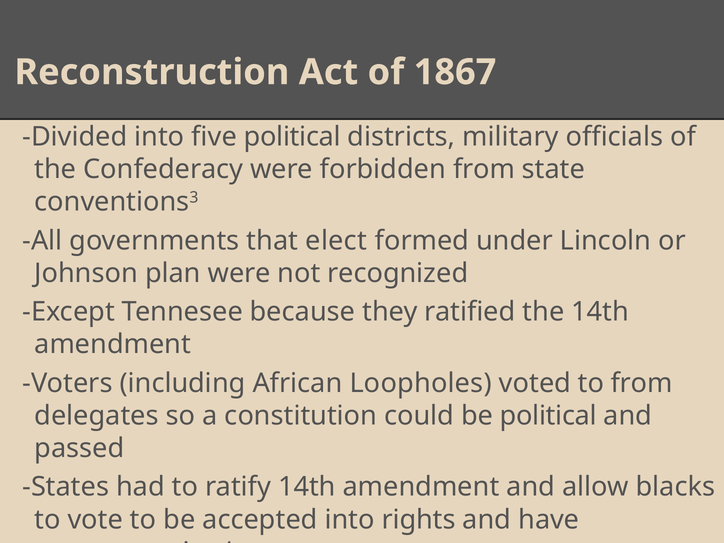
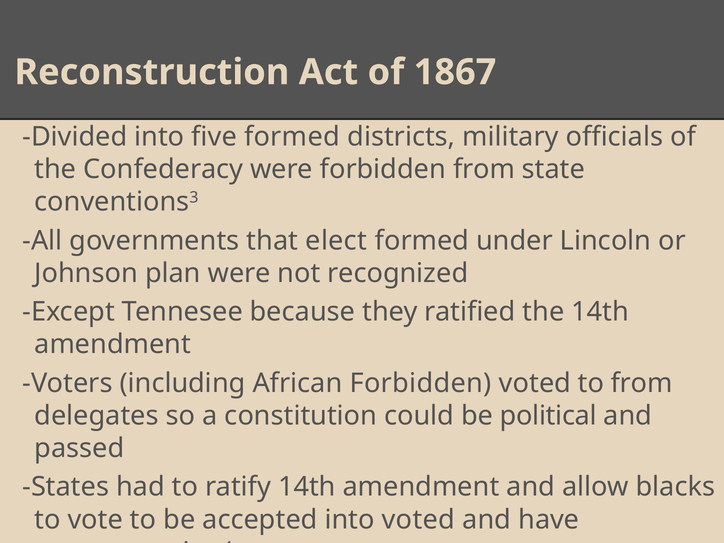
five political: political -> formed
African Loopholes: Loopholes -> Forbidden
into rights: rights -> voted
